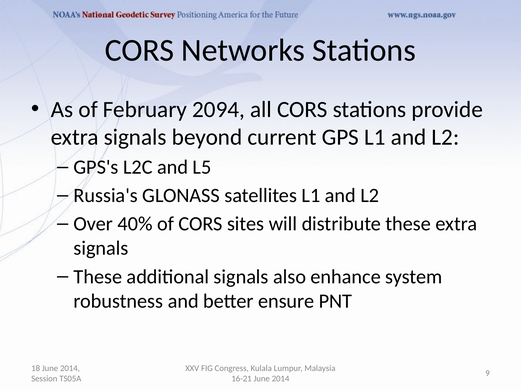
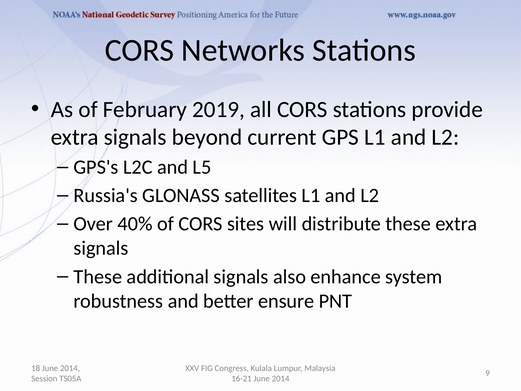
2094: 2094 -> 2019
